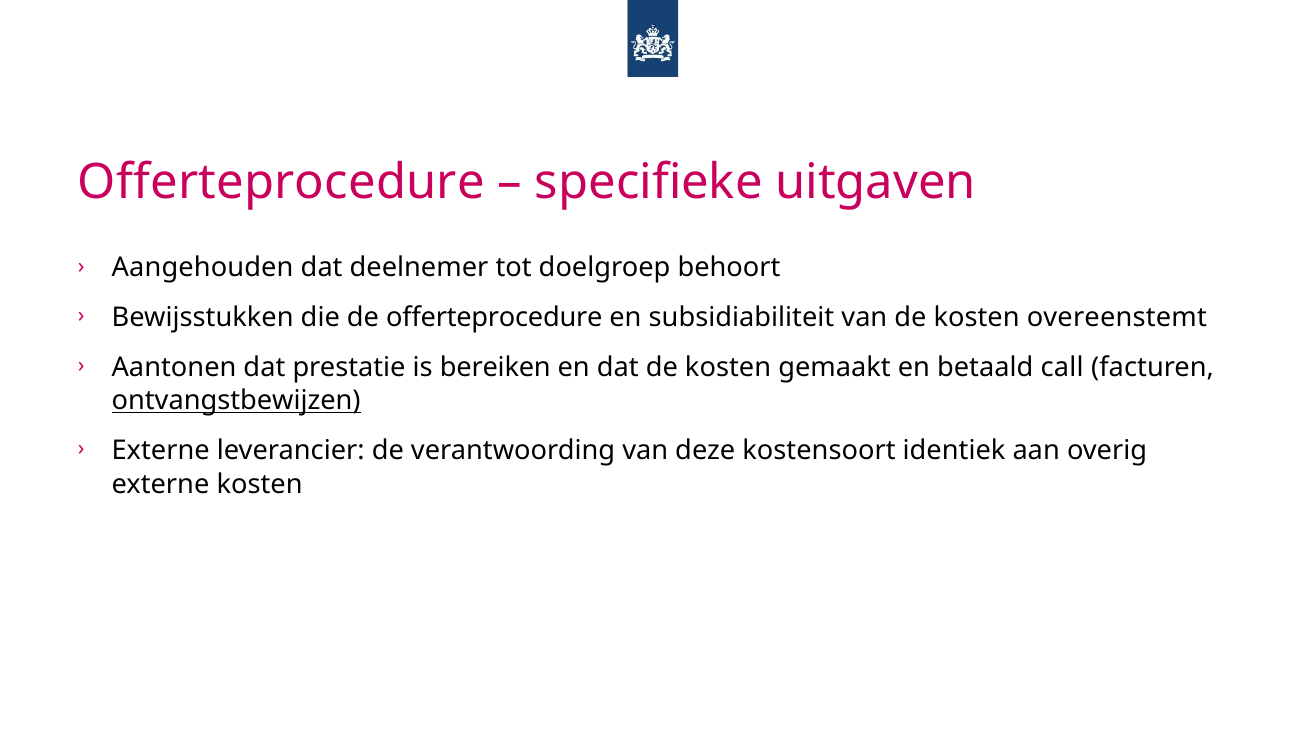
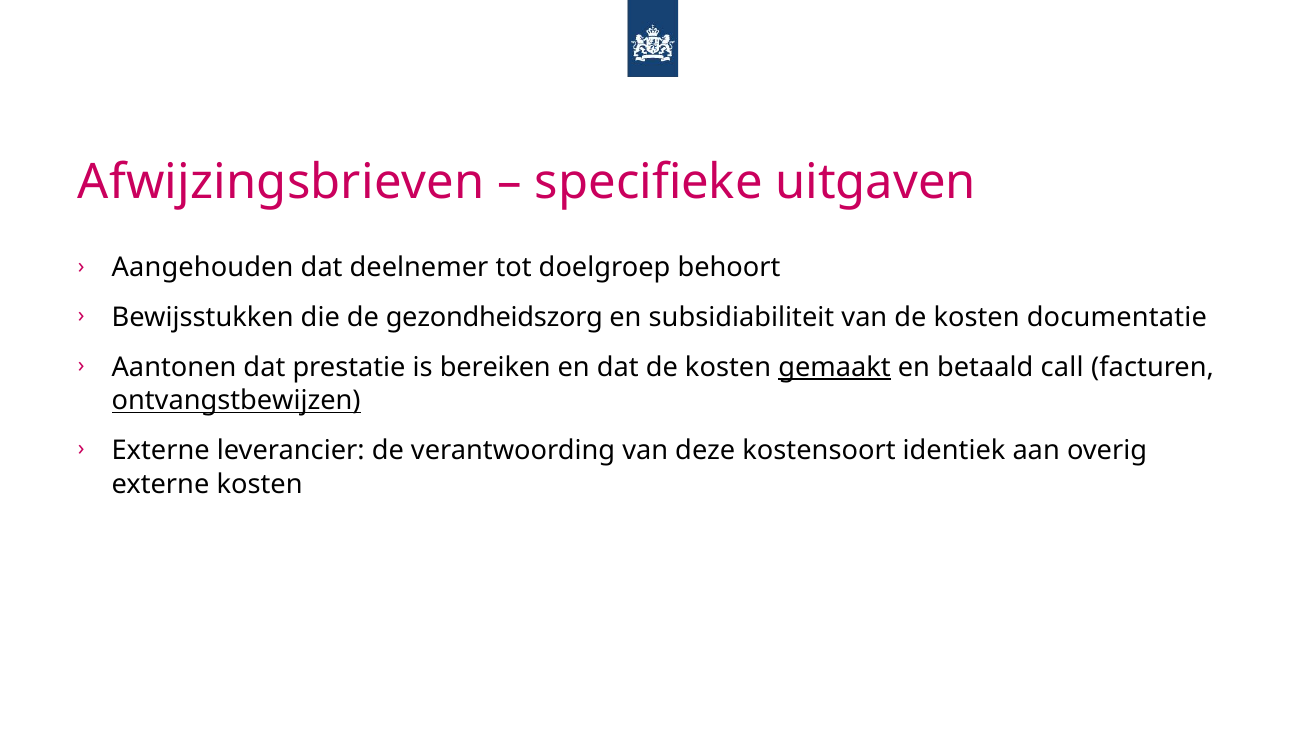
Offerteprocedure at (281, 182): Offerteprocedure -> Afwijzingsbrieven
de offerteprocedure: offerteprocedure -> gezondheidszorg
overeenstemt: overeenstemt -> documentatie
gemaakt underline: none -> present
